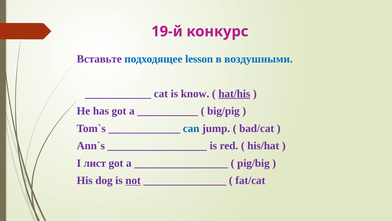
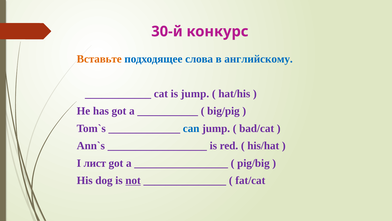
19-й: 19-й -> 30-й
Вставьте colour: purple -> orange
lesson: lesson -> слова
воздушными: воздушными -> английскому
is know: know -> jump
hat/his underline: present -> none
